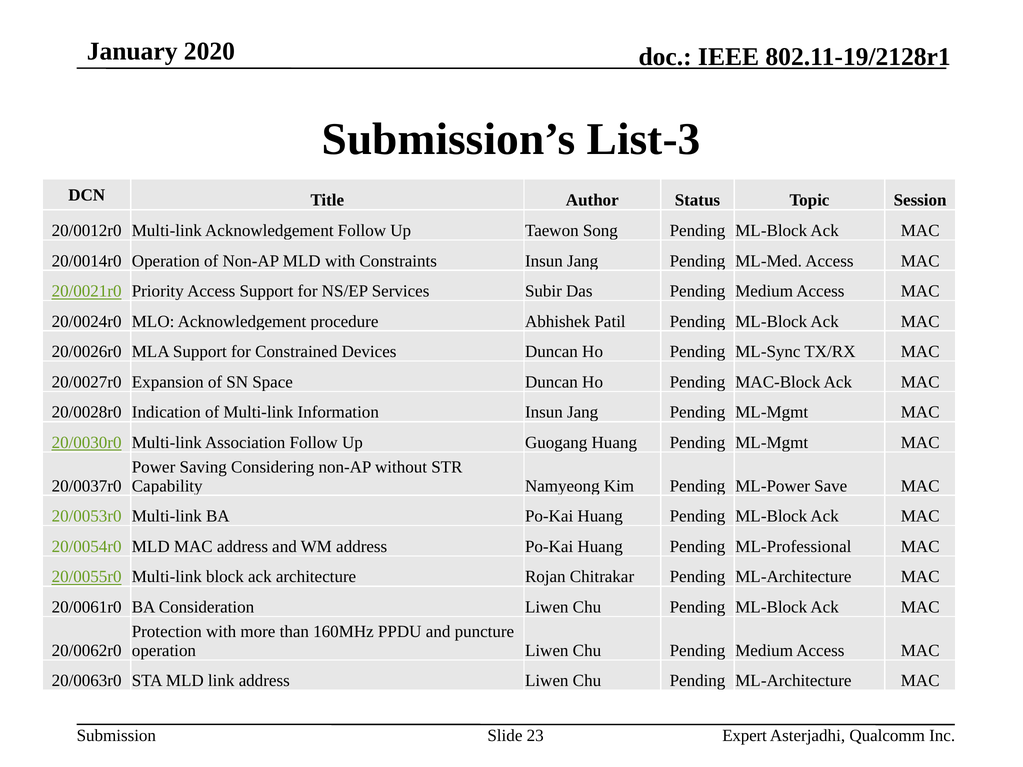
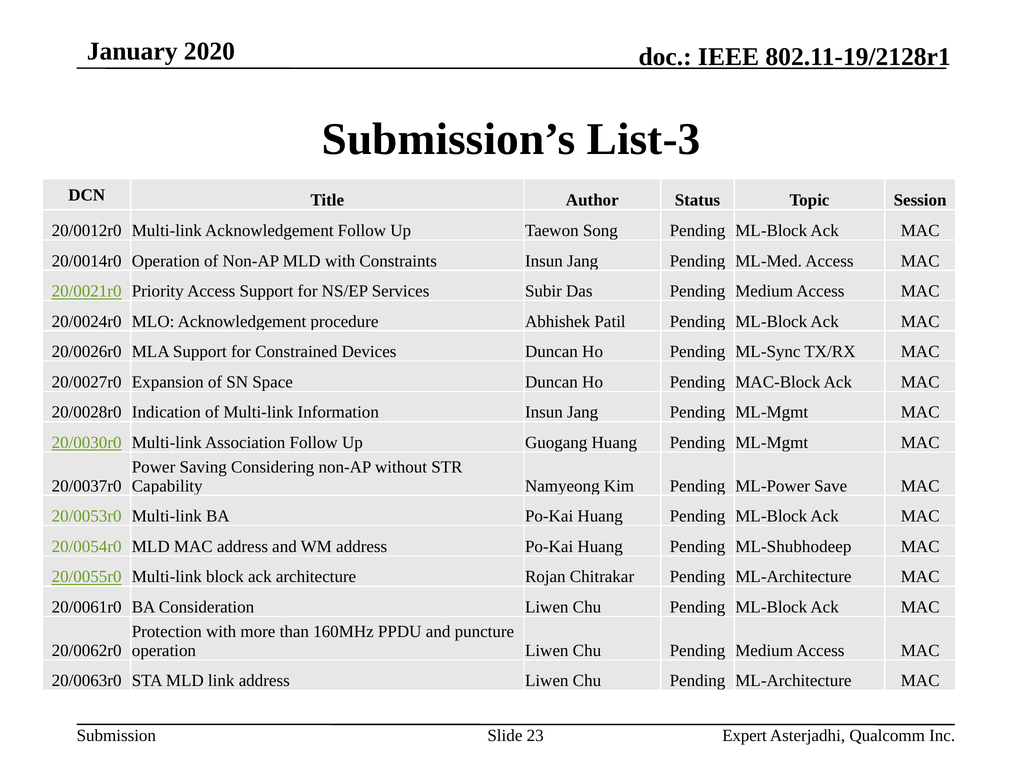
ML-Professional: ML-Professional -> ML-Shubhodeep
